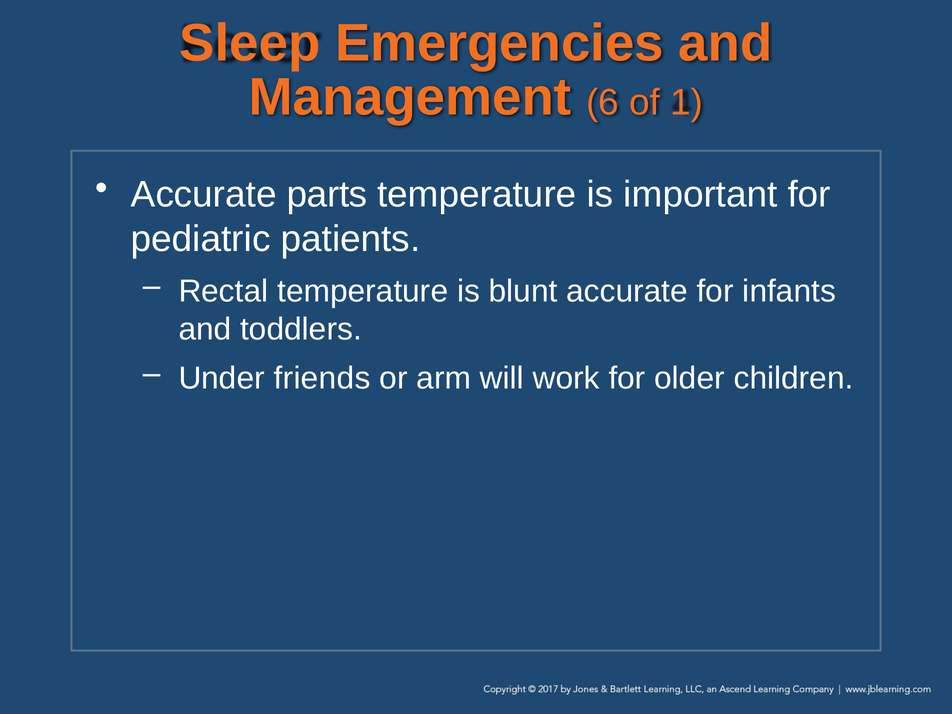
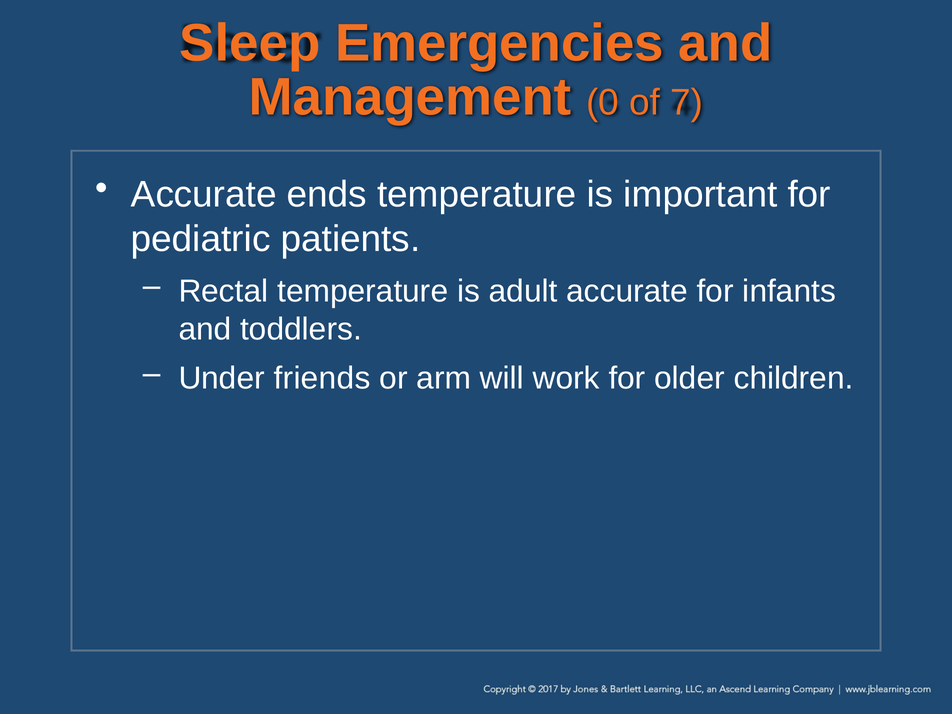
6: 6 -> 0
1: 1 -> 7
parts: parts -> ends
blunt: blunt -> adult
